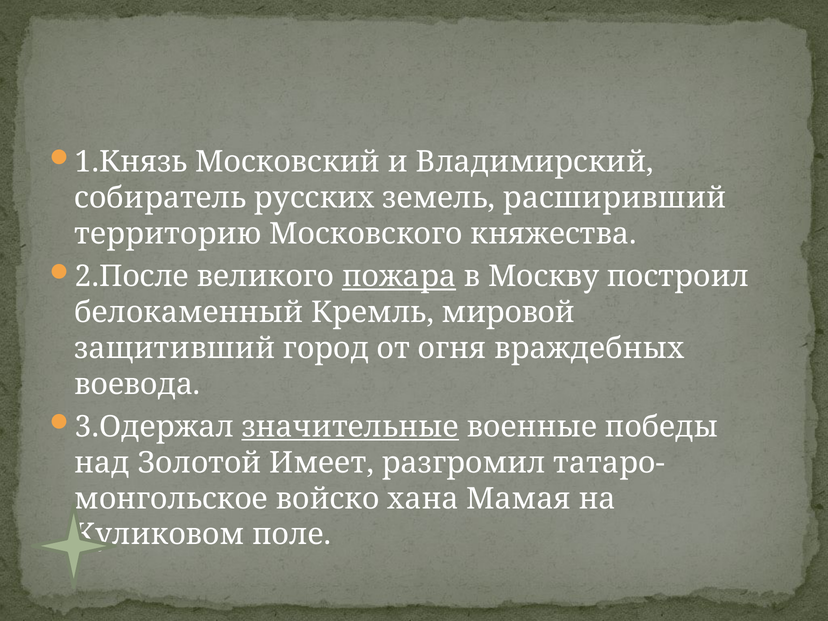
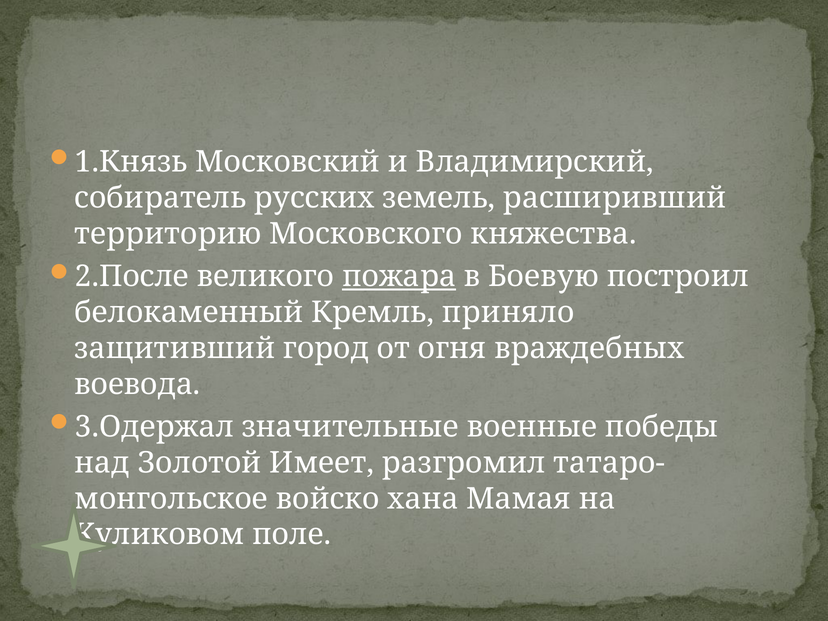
Москву: Москву -> Боевую
мировой: мировой -> приняло
значительные underline: present -> none
